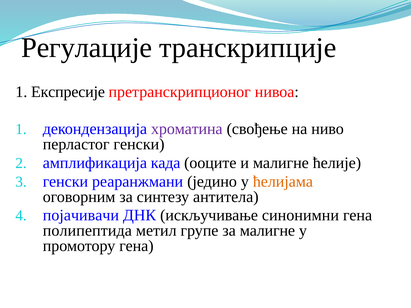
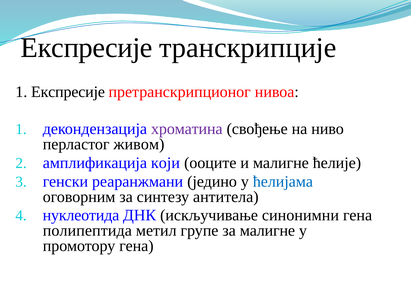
Регулације at (87, 48): Регулације -> Експресије
перластог генски: генски -> живом
када: када -> који
ћелијама colour: orange -> blue
појачивачи: појачивачи -> нуклеотида
